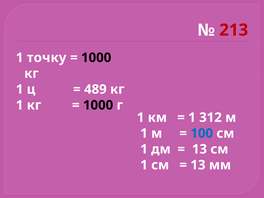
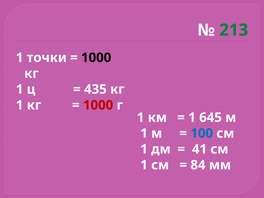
213 colour: red -> green
точку: точку -> точки
489: 489 -> 435
1000 at (98, 105) colour: black -> red
312: 312 -> 645
13 at (199, 149): 13 -> 41
13 at (198, 165): 13 -> 84
